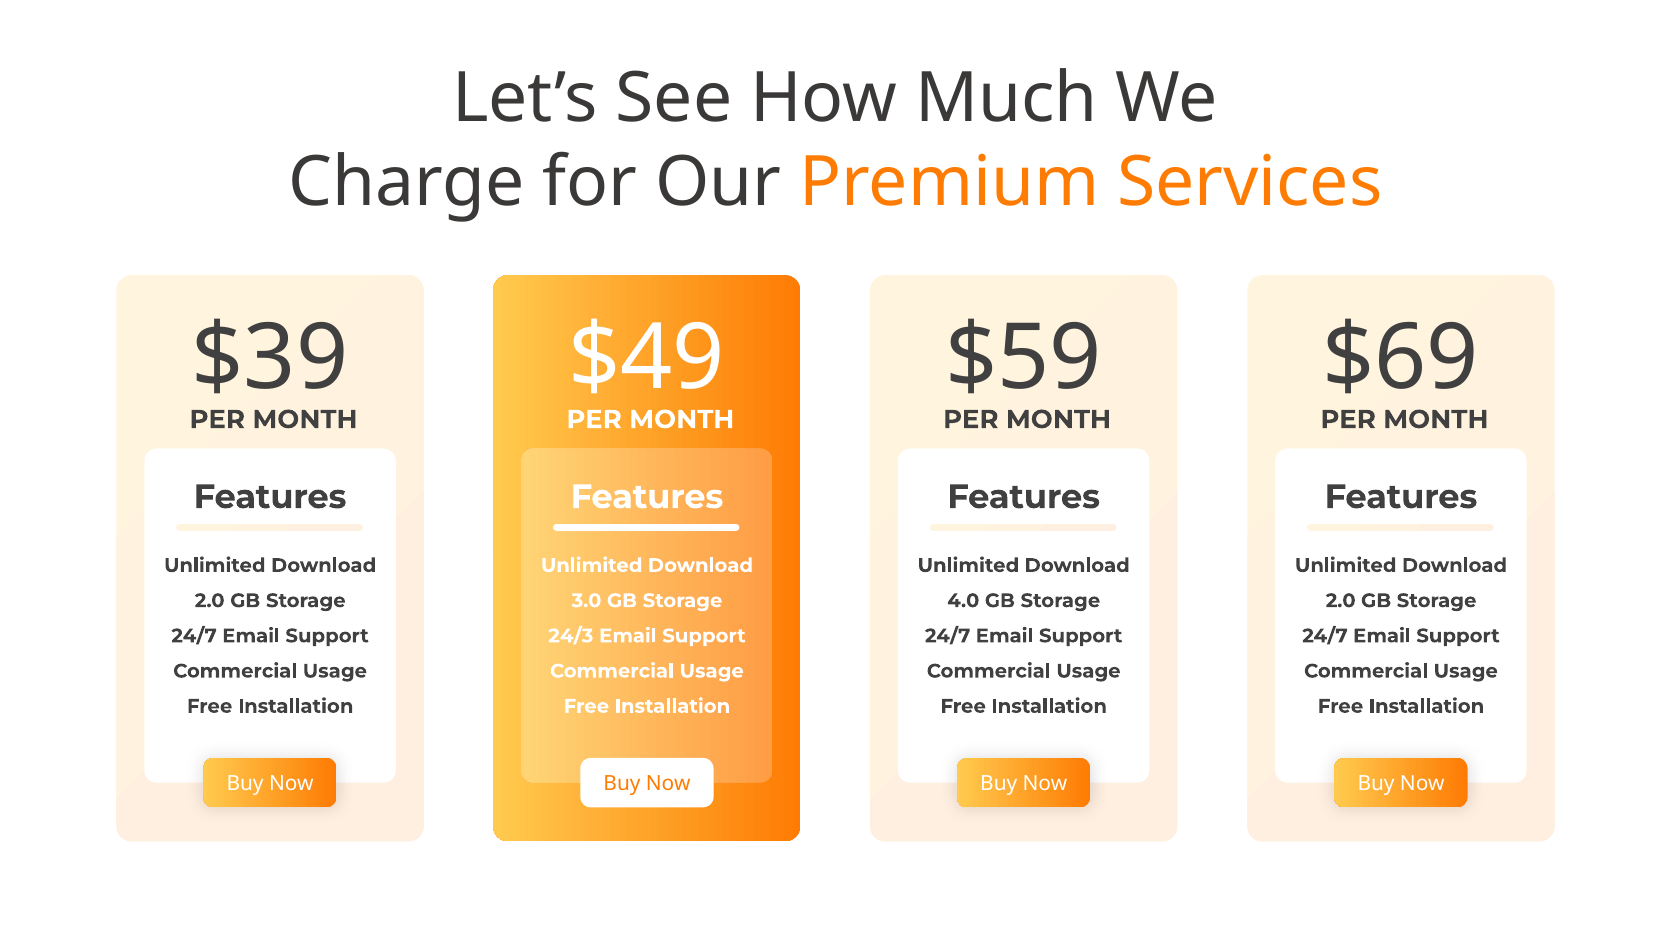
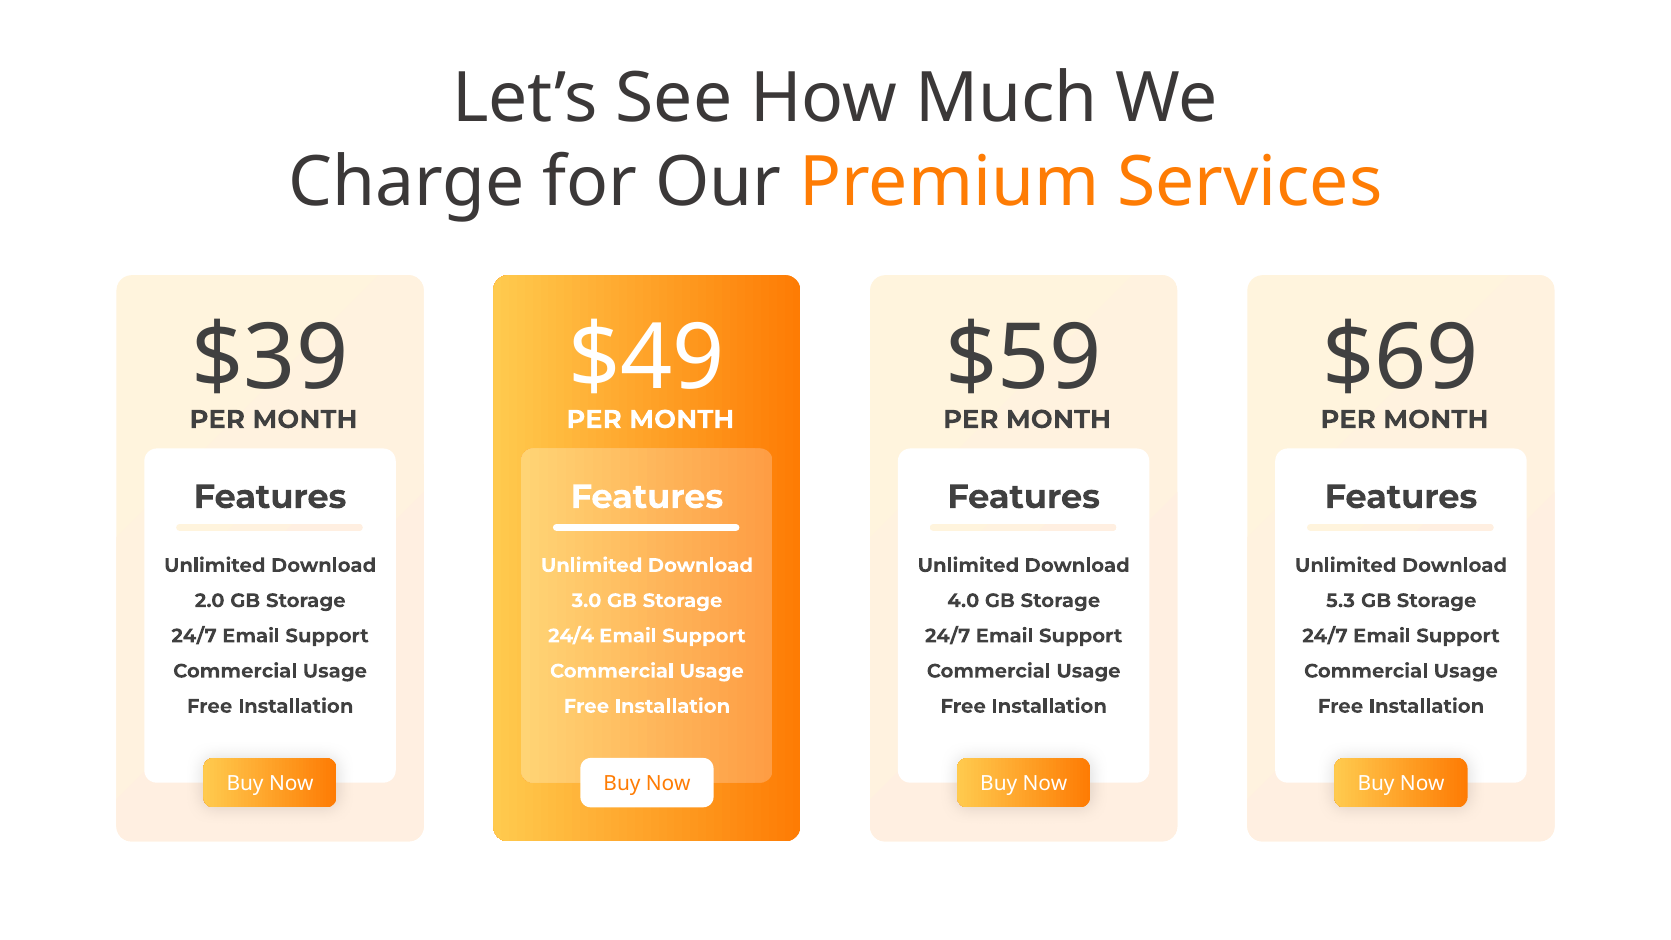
2.0 at (1341, 601): 2.0 -> 5.3
24/3: 24/3 -> 24/4
